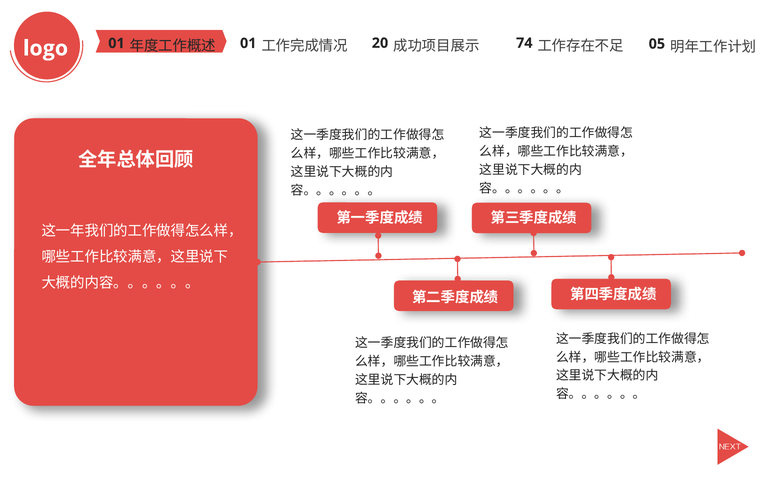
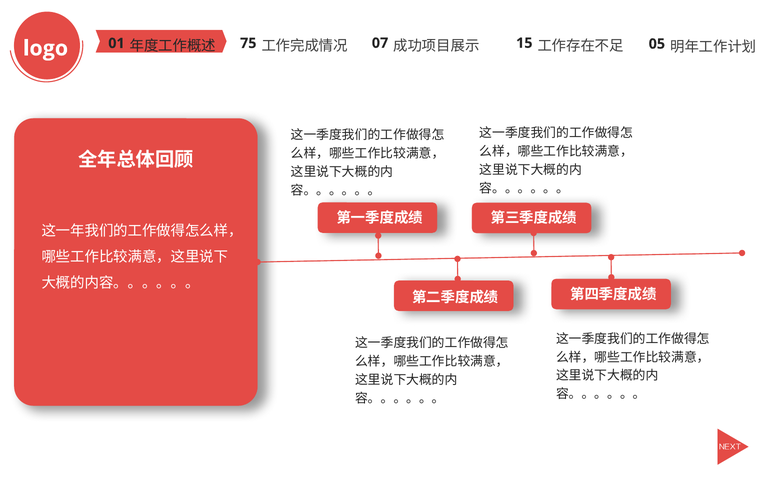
01 at (248, 43): 01 -> 75
20: 20 -> 07
74: 74 -> 15
